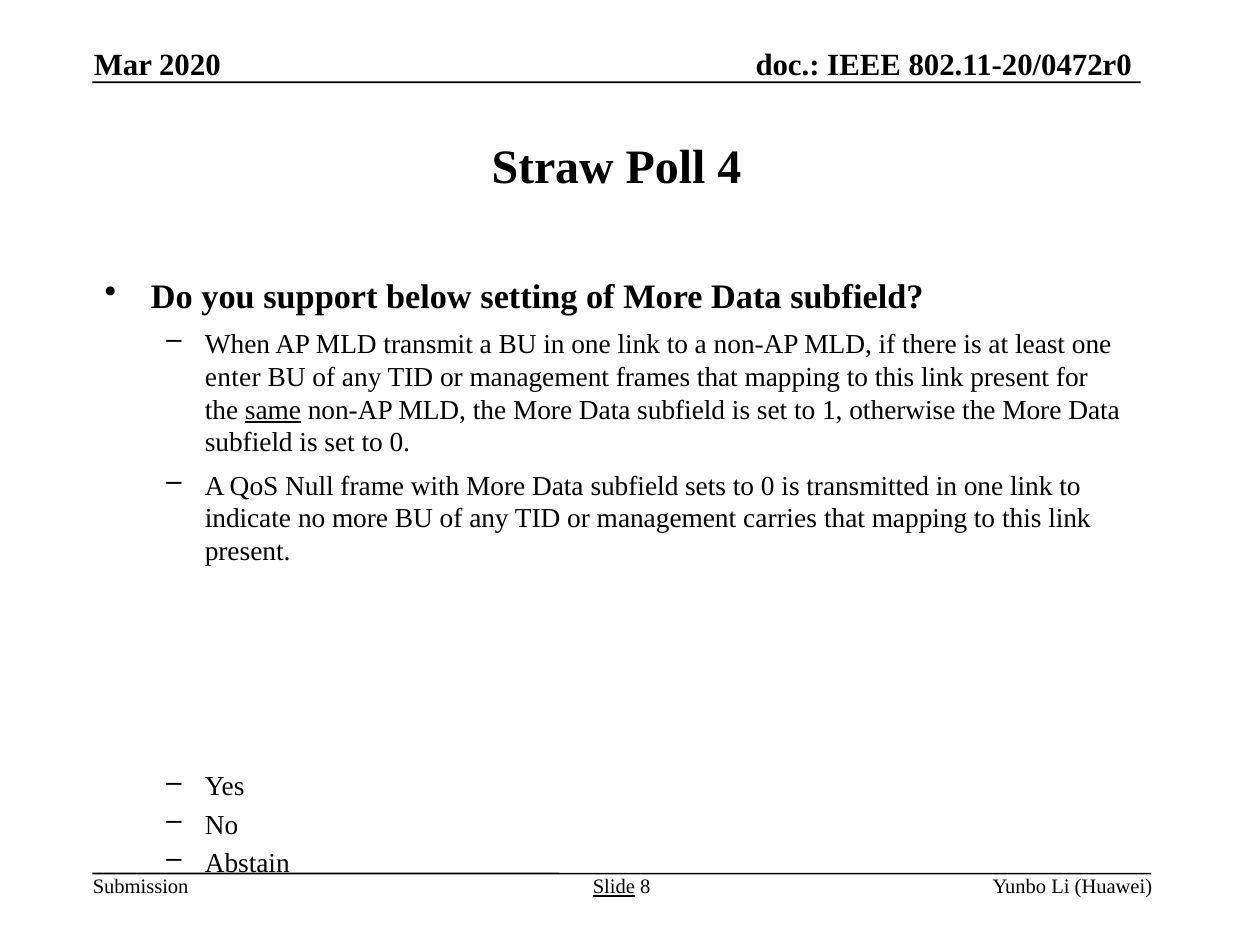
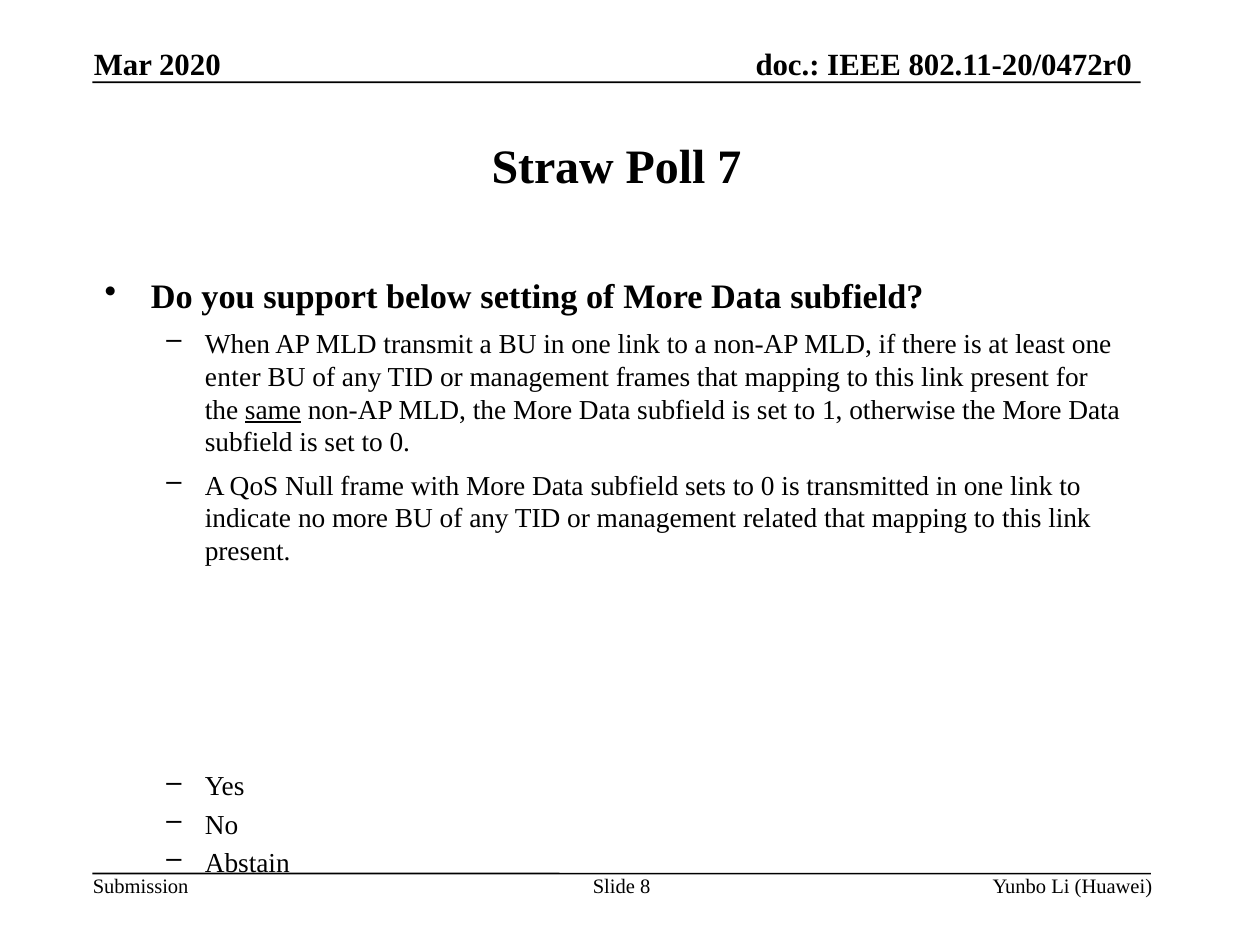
4: 4 -> 7
carries: carries -> related
Slide underline: present -> none
